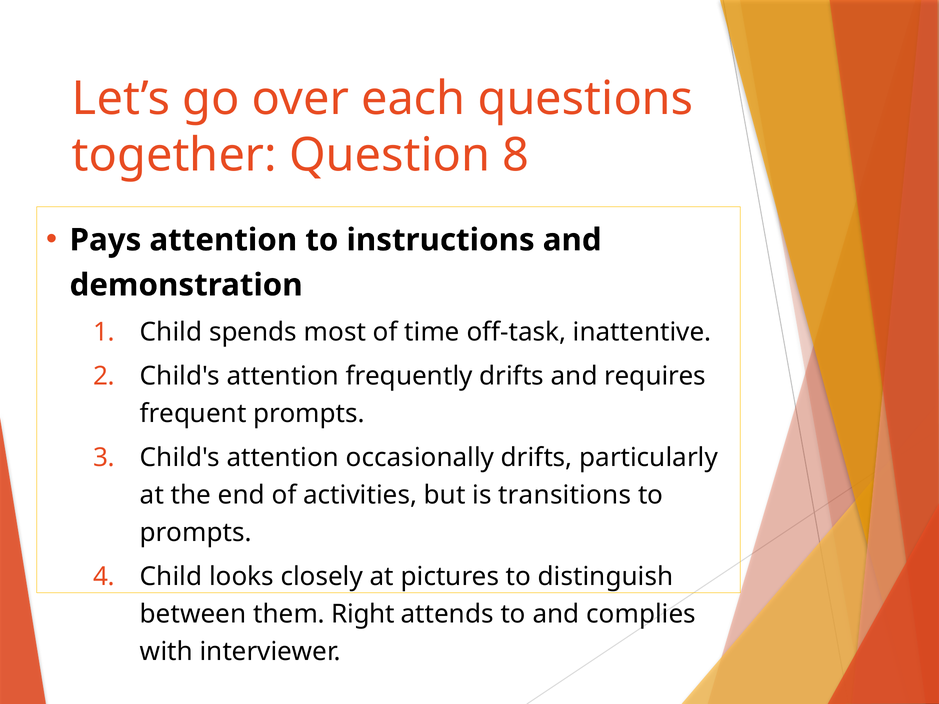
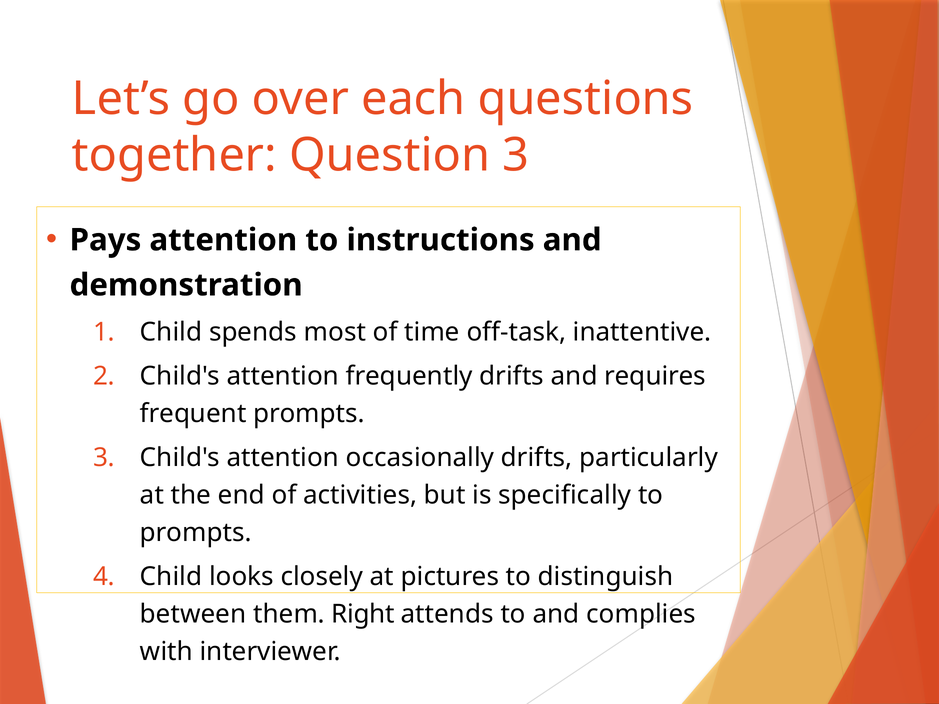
Question 8: 8 -> 3
transitions: transitions -> specifically
